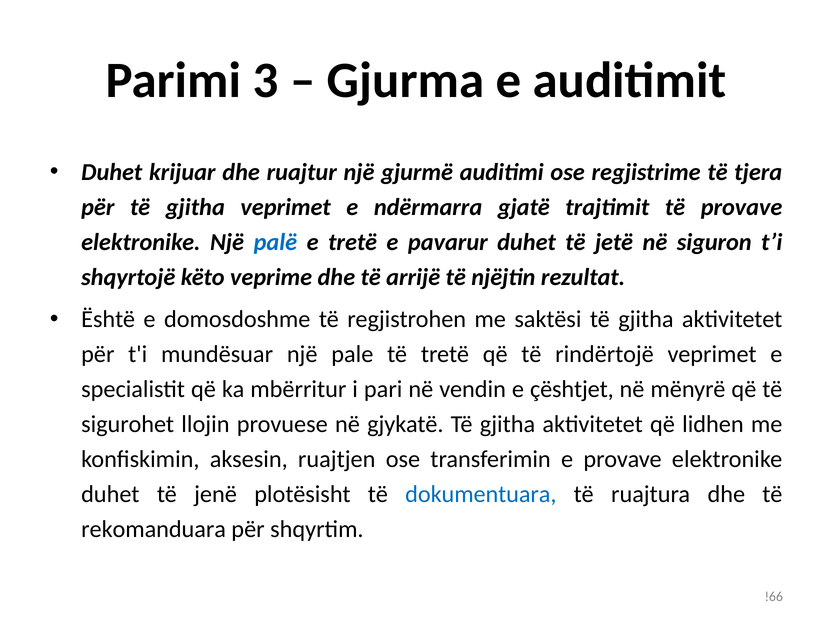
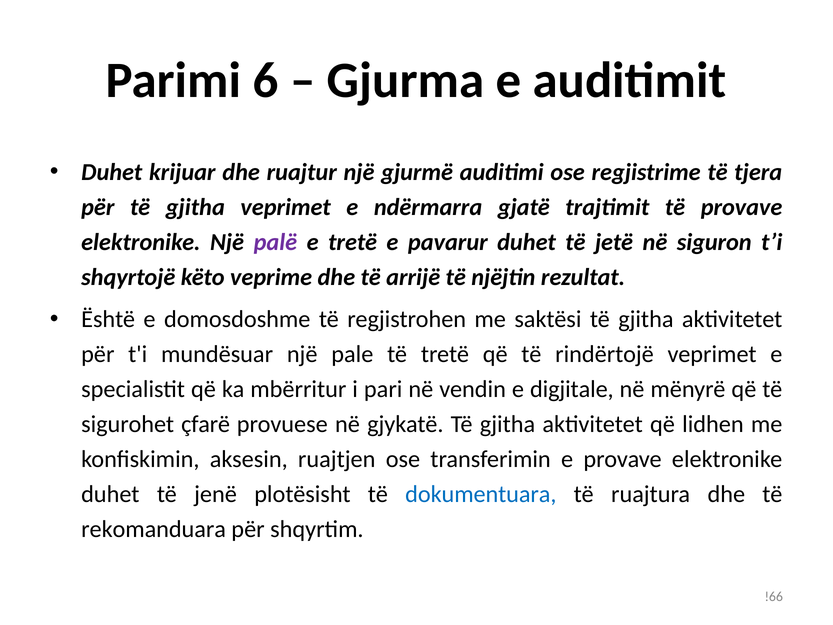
3: 3 -> 6
palë colour: blue -> purple
çështjet: çështjet -> digjitale
llojin: llojin -> çfarë
